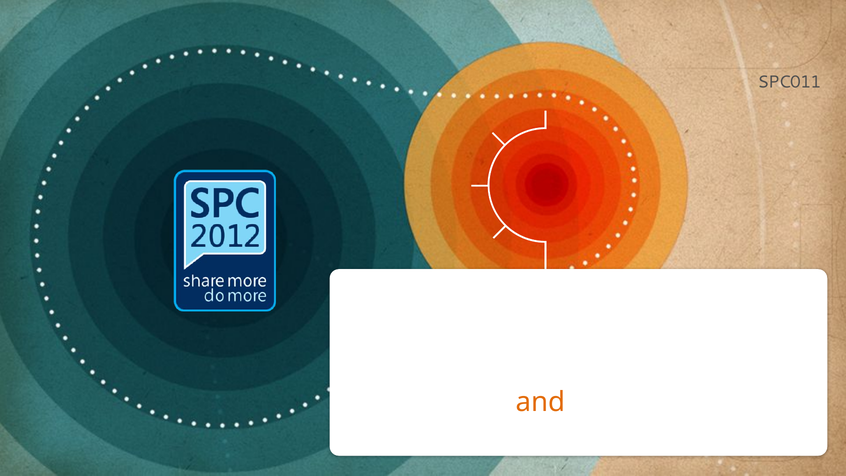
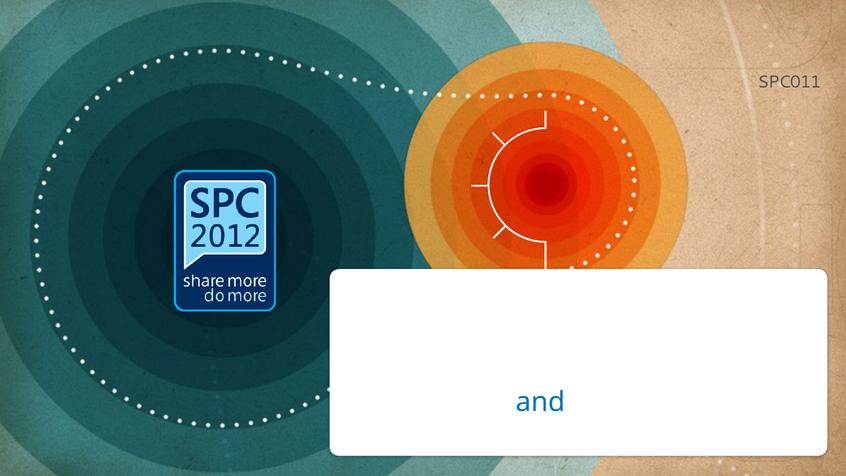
and colour: orange -> blue
